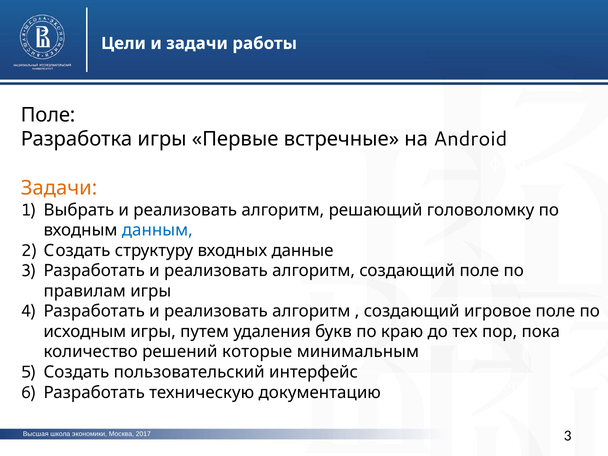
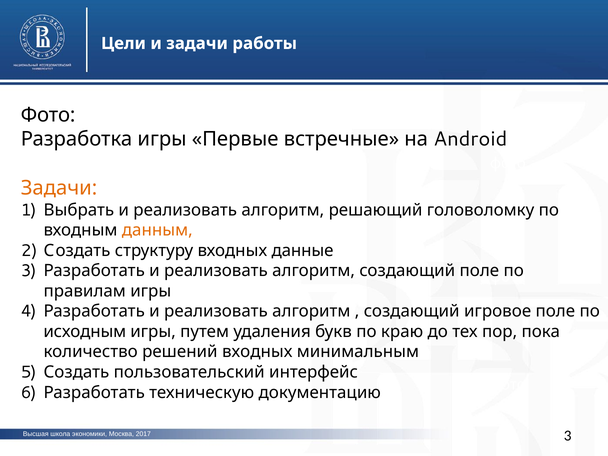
Поле at (48, 115): Поле -> Фото
данным colour: blue -> orange
решений которые: которые -> входных
